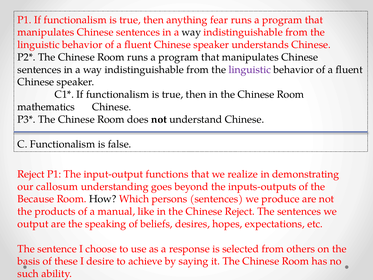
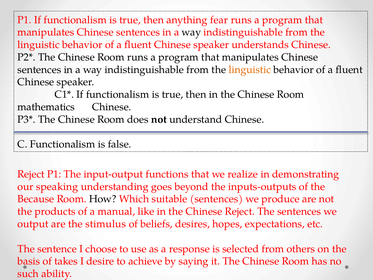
linguistic at (250, 70) colour: purple -> orange
callosum: callosum -> speaking
persons: persons -> suitable
speaking: speaking -> stimulus
these: these -> takes
